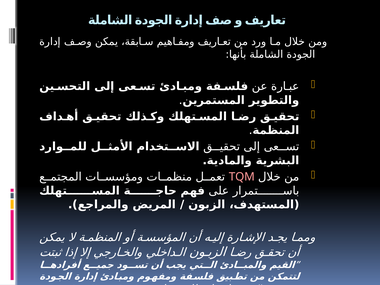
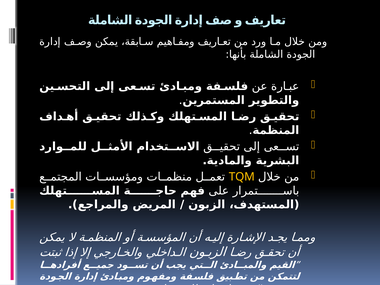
TQM colour: pink -> yellow
